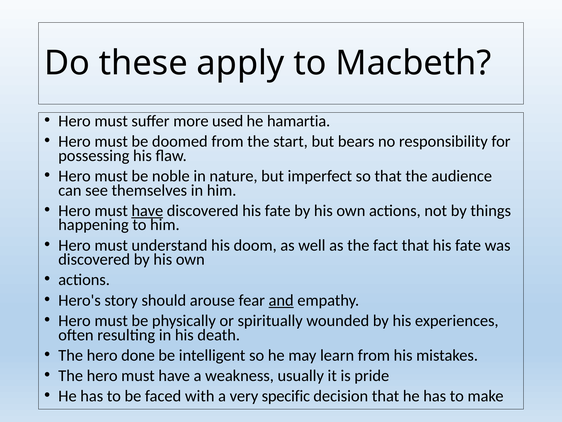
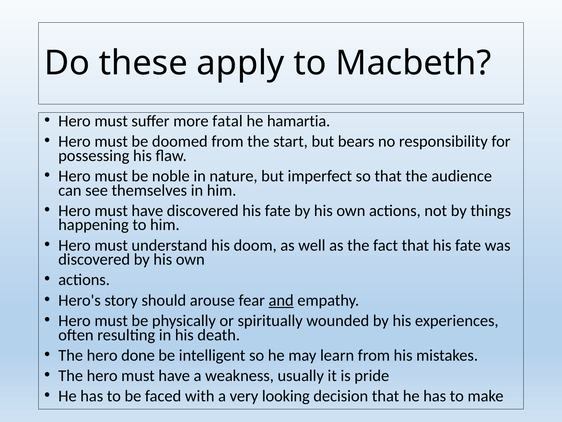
used: used -> fatal
have at (147, 210) underline: present -> none
specific: specific -> looking
